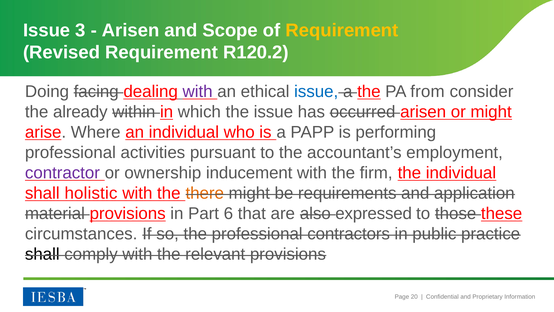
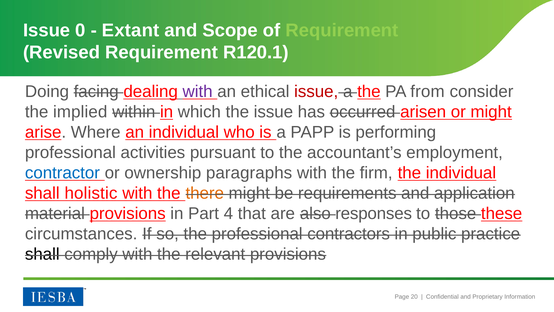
3: 3 -> 0
Arisen at (131, 30): Arisen -> Extant
Requirement at (342, 30) colour: yellow -> light green
R120.2: R120.2 -> R120.1
issue at (316, 91) colour: blue -> red
already: already -> implied
contractor colour: purple -> blue
inducement: inducement -> paragraphs
6: 6 -> 4
expressed: expressed -> responses
